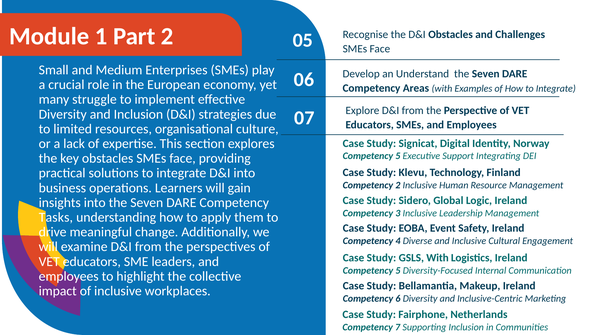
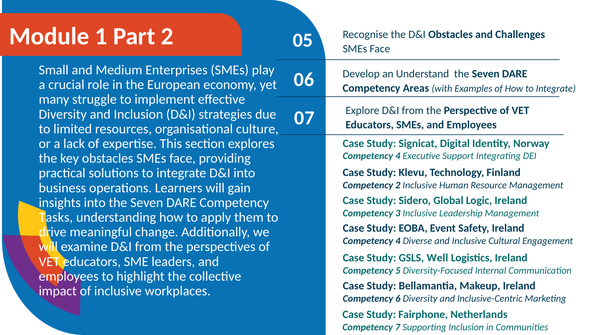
5 at (398, 156): 5 -> 4
GSLS With: With -> Well
